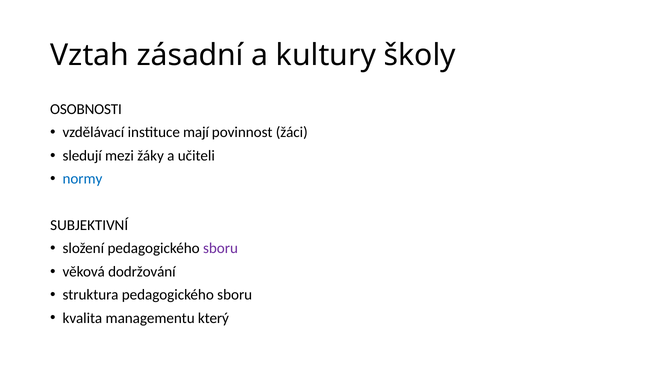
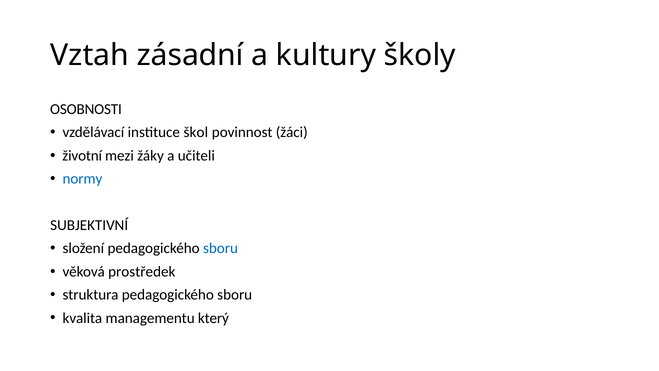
mají: mají -> škol
sledují: sledují -> životní
sboru at (221, 248) colour: purple -> blue
dodržování: dodržování -> prostředek
